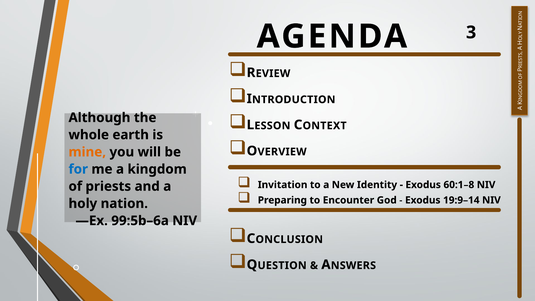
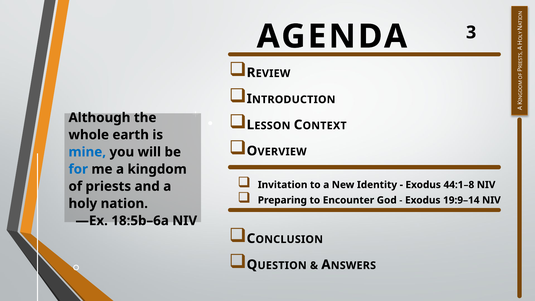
mine colour: orange -> blue
60:1–8: 60:1–8 -> 44:1–8
99:5b–6a: 99:5b–6a -> 18:5b–6a
